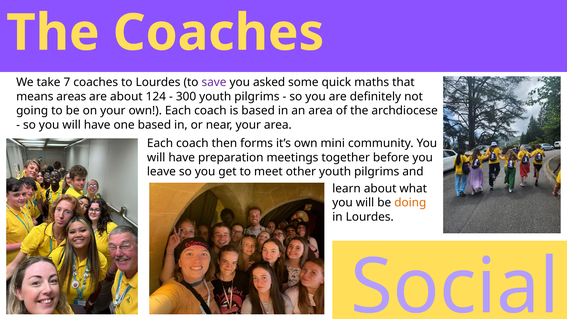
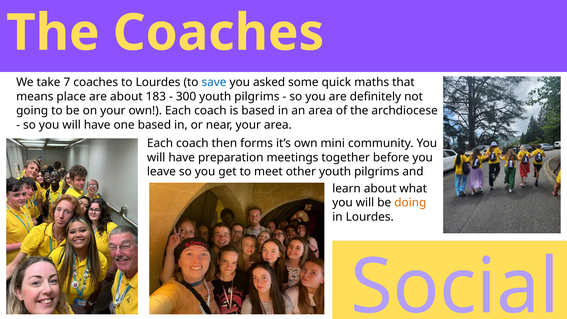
save colour: purple -> blue
areas: areas -> place
124: 124 -> 183
